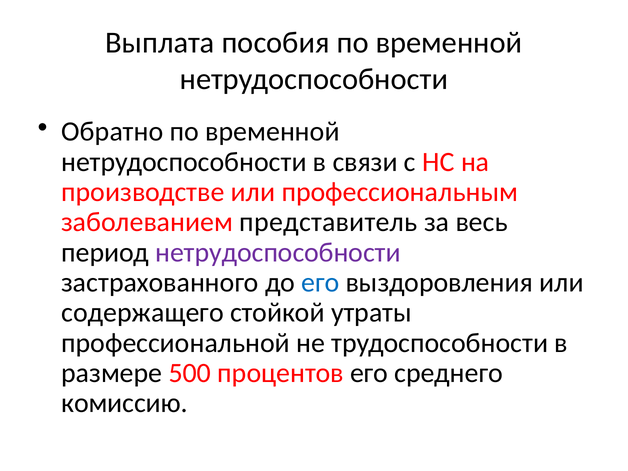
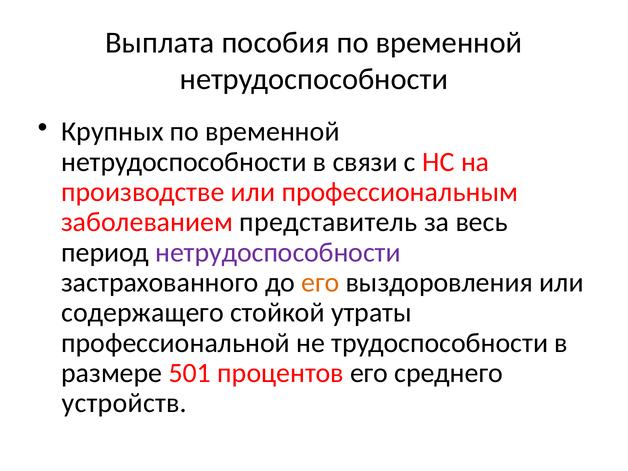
Обратно: Обратно -> Крупных
его at (320, 283) colour: blue -> orange
500: 500 -> 501
комиссию: комиссию -> устройств
